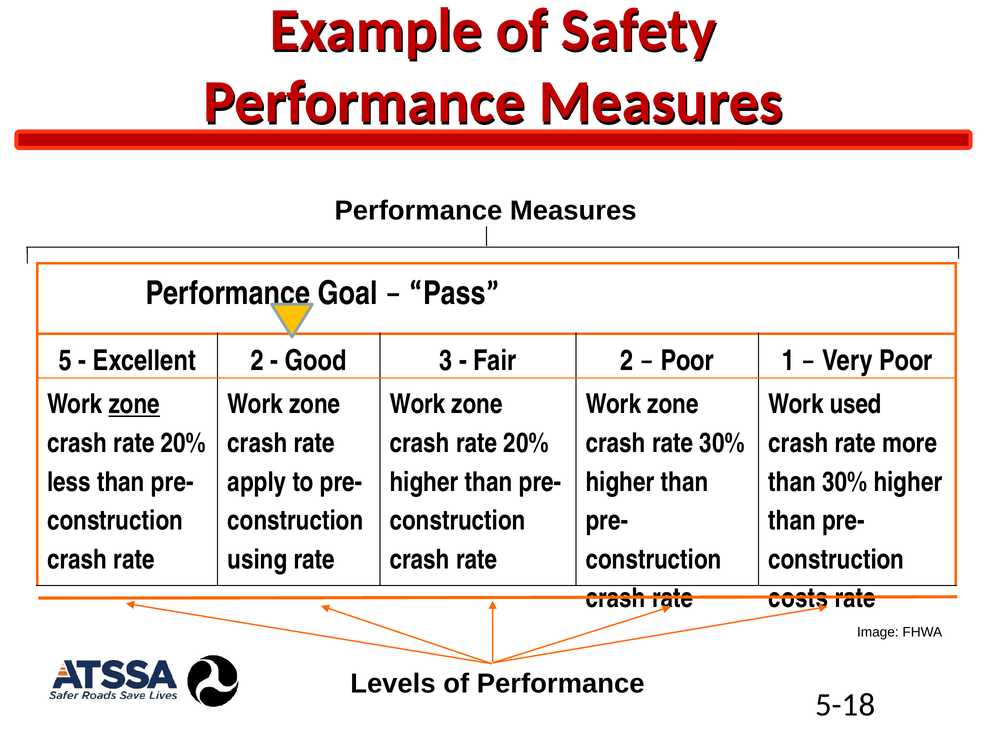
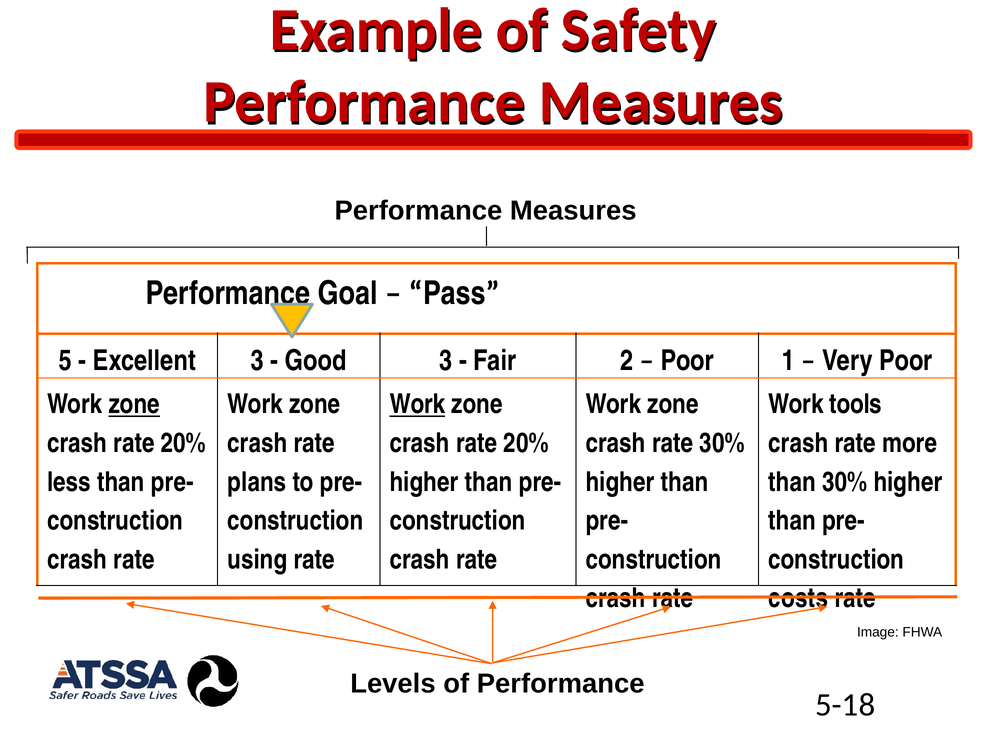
Excellent 2: 2 -> 3
Work at (418, 405) underline: none -> present
used: used -> tools
apply: apply -> plans
